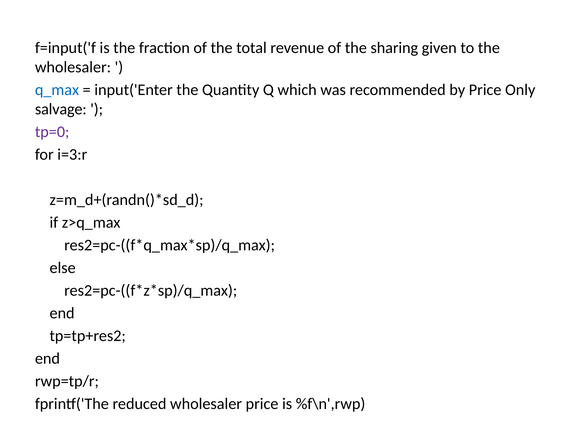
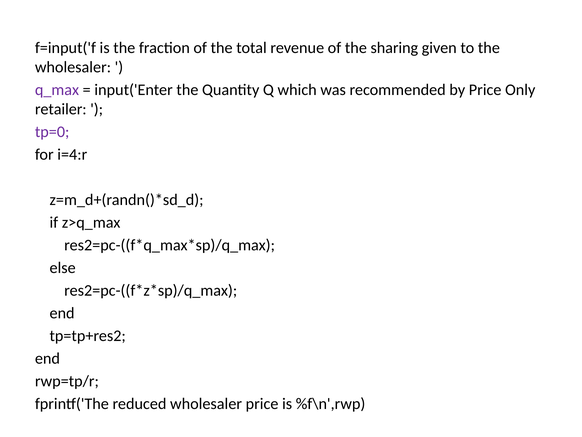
q_max colour: blue -> purple
salvage: salvage -> retailer
i=3:r: i=3:r -> i=4:r
